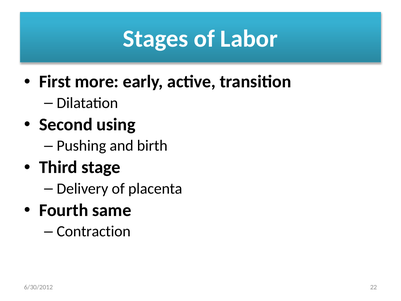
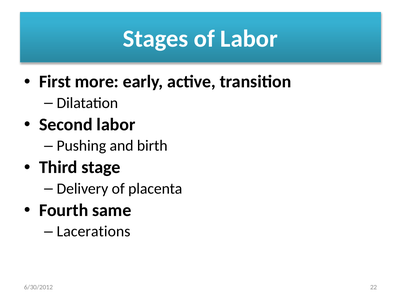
Second using: using -> labor
Contraction: Contraction -> Lacerations
